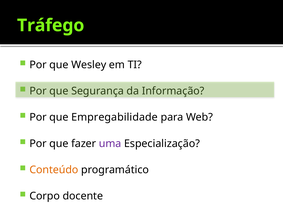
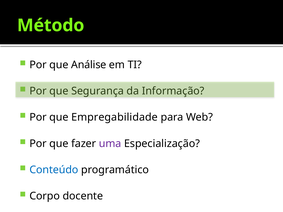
Tráfego: Tráfego -> Método
Wesley: Wesley -> Análise
Conteúdo colour: orange -> blue
